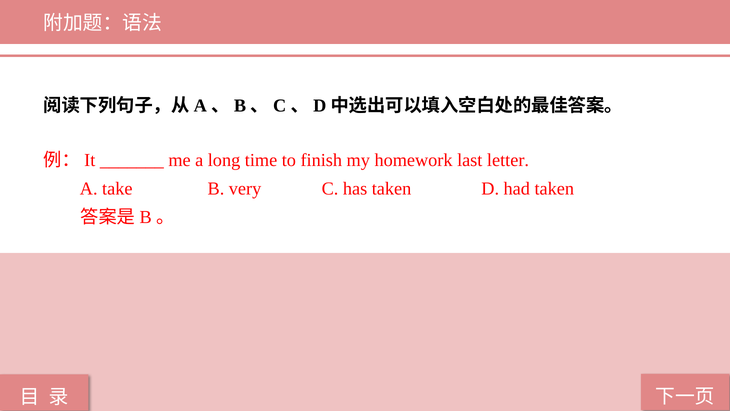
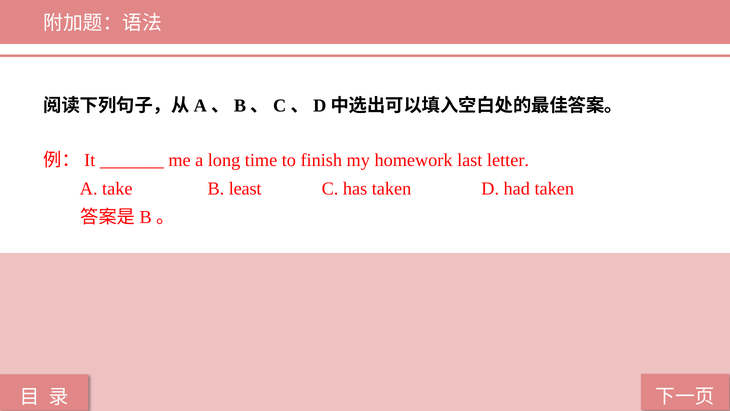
very: very -> least
